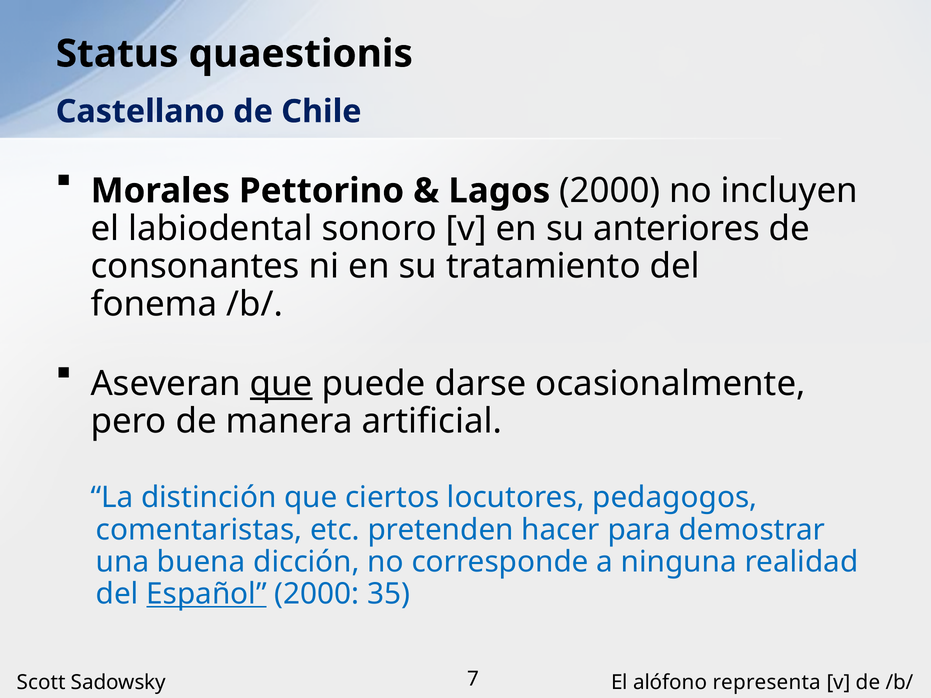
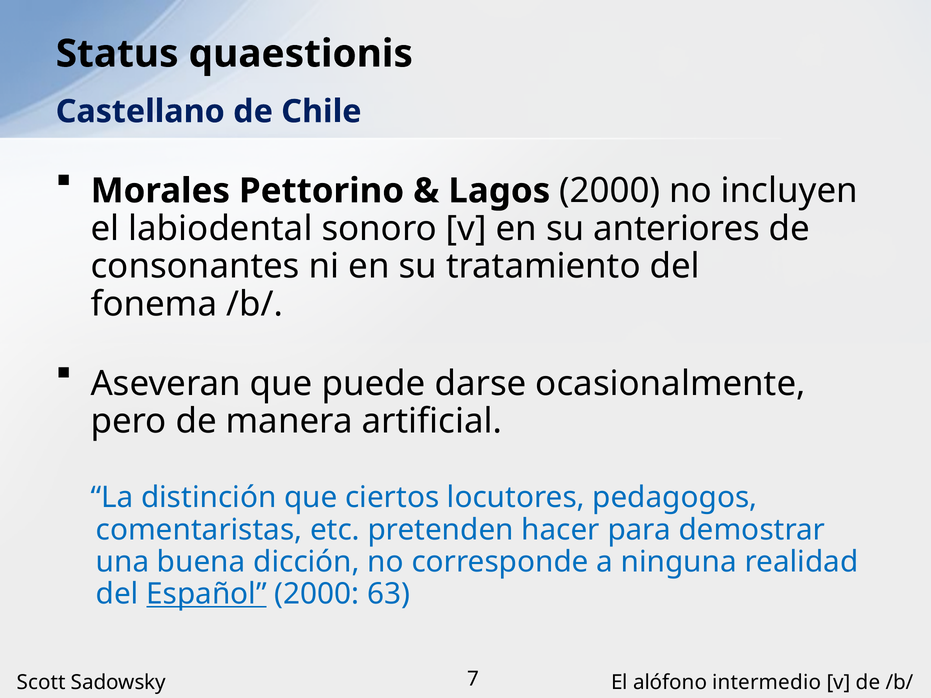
que at (281, 384) underline: present -> none
35: 35 -> 63
representa: representa -> intermedio
